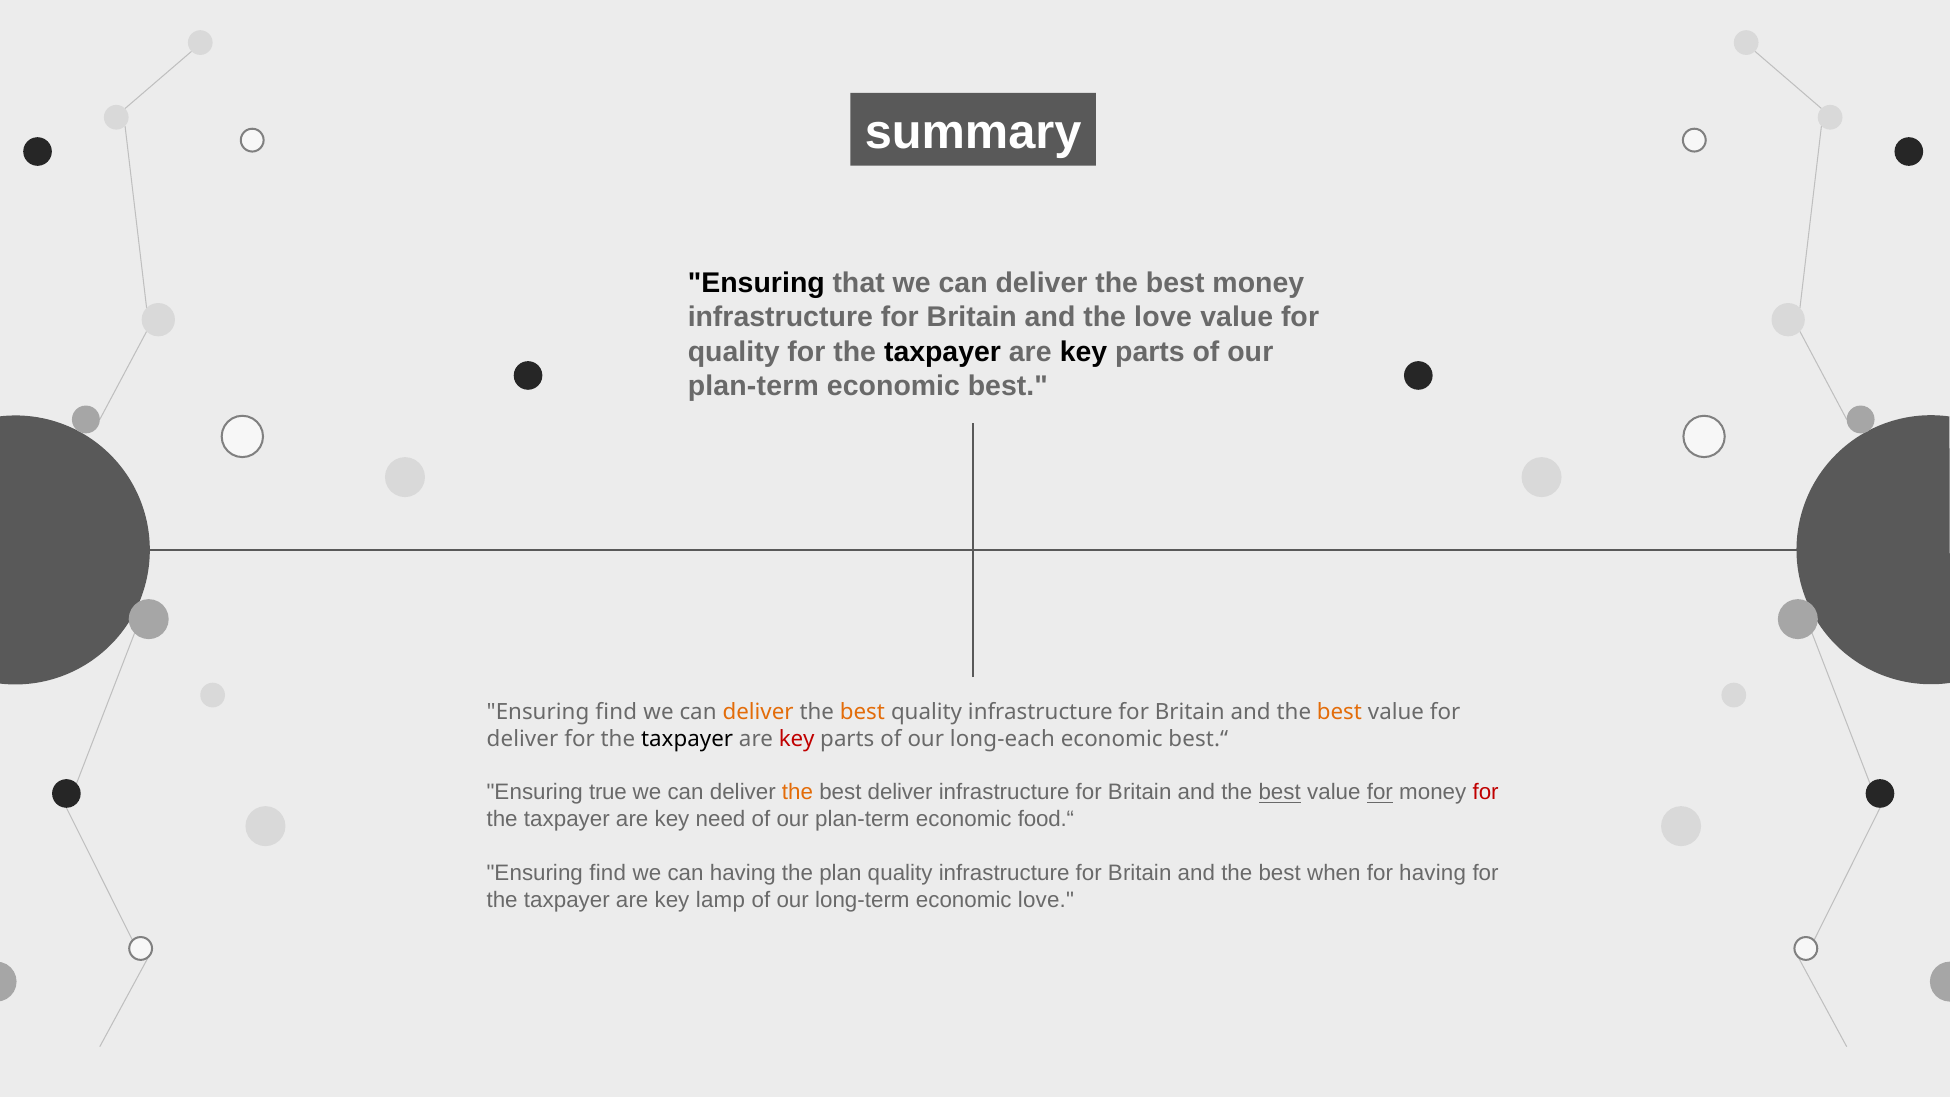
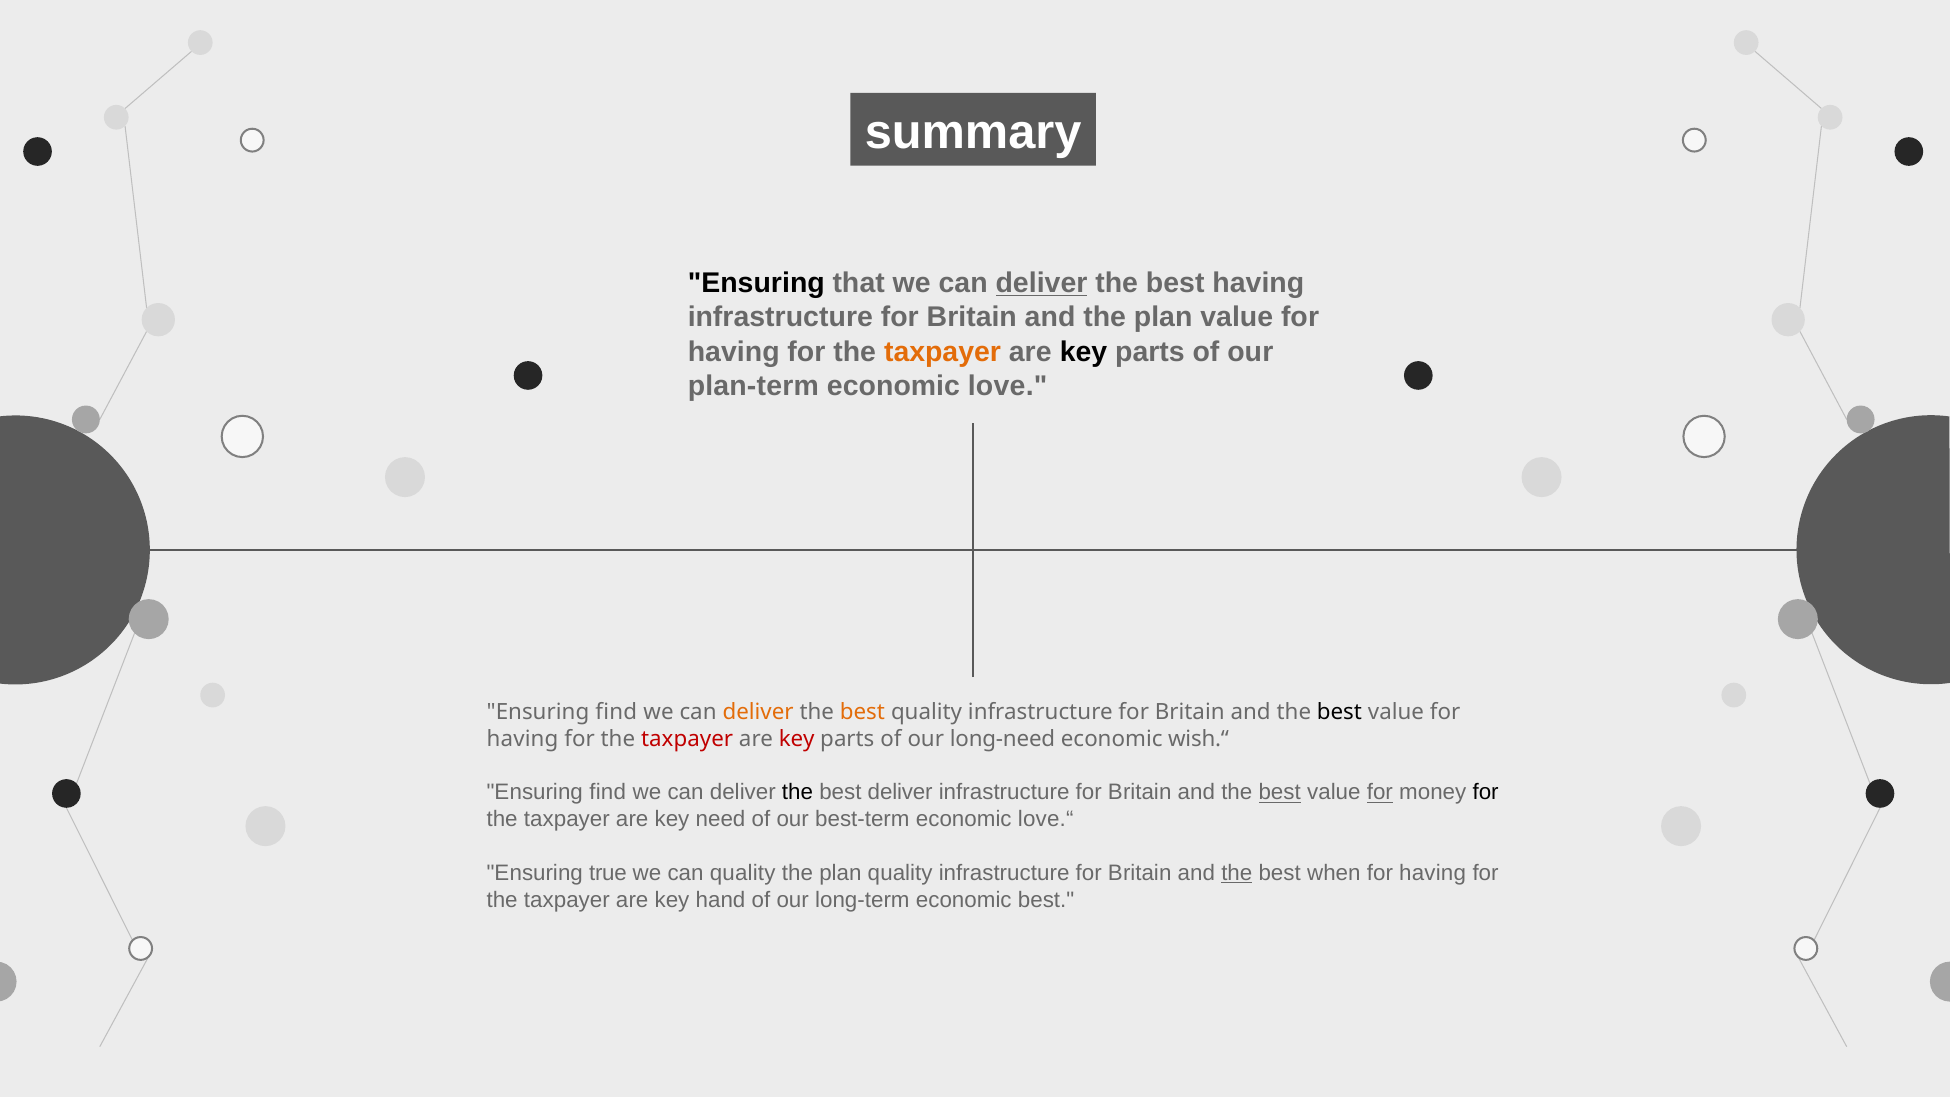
deliver at (1042, 283) underline: none -> present
best money: money -> having
and the love: love -> plan
quality at (734, 352): quality -> having
taxpayer at (943, 352) colour: black -> orange
economic best: best -> love
best at (1339, 712) colour: orange -> black
deliver at (523, 739): deliver -> having
taxpayer at (687, 739) colour: black -> red
long-each: long-each -> long-need
best.“: best.“ -> wish.“
true at (608, 793): true -> find
the at (797, 793) colour: orange -> black
for at (1486, 793) colour: red -> black
plan-term at (862, 819): plan-term -> best-term
food.“: food.“ -> love.“
find at (608, 873): find -> true
can having: having -> quality
the at (1237, 873) underline: none -> present
lamp: lamp -> hand
economic love: love -> best
